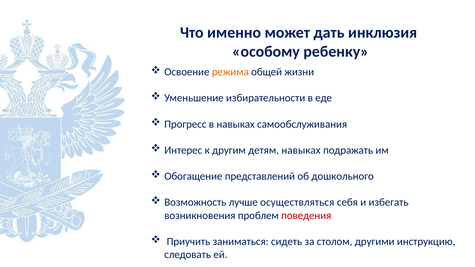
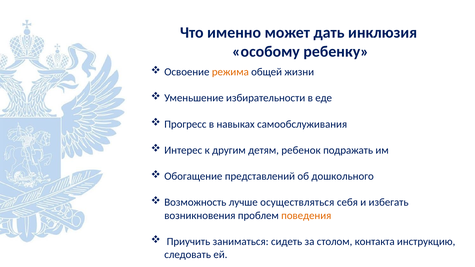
детям навыках: навыках -> ребенок
поведения colour: red -> orange
другими: другими -> контакта
